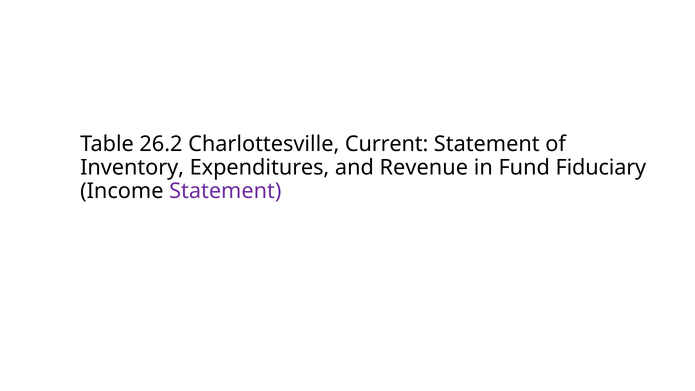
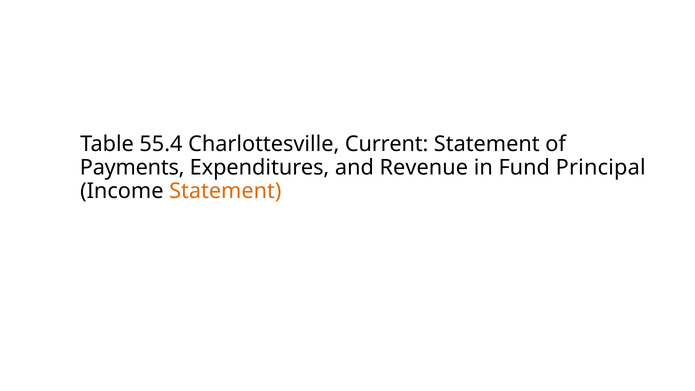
26.2: 26.2 -> 55.4
Inventory: Inventory -> Payments
Fiduciary: Fiduciary -> Principal
Statement at (225, 191) colour: purple -> orange
